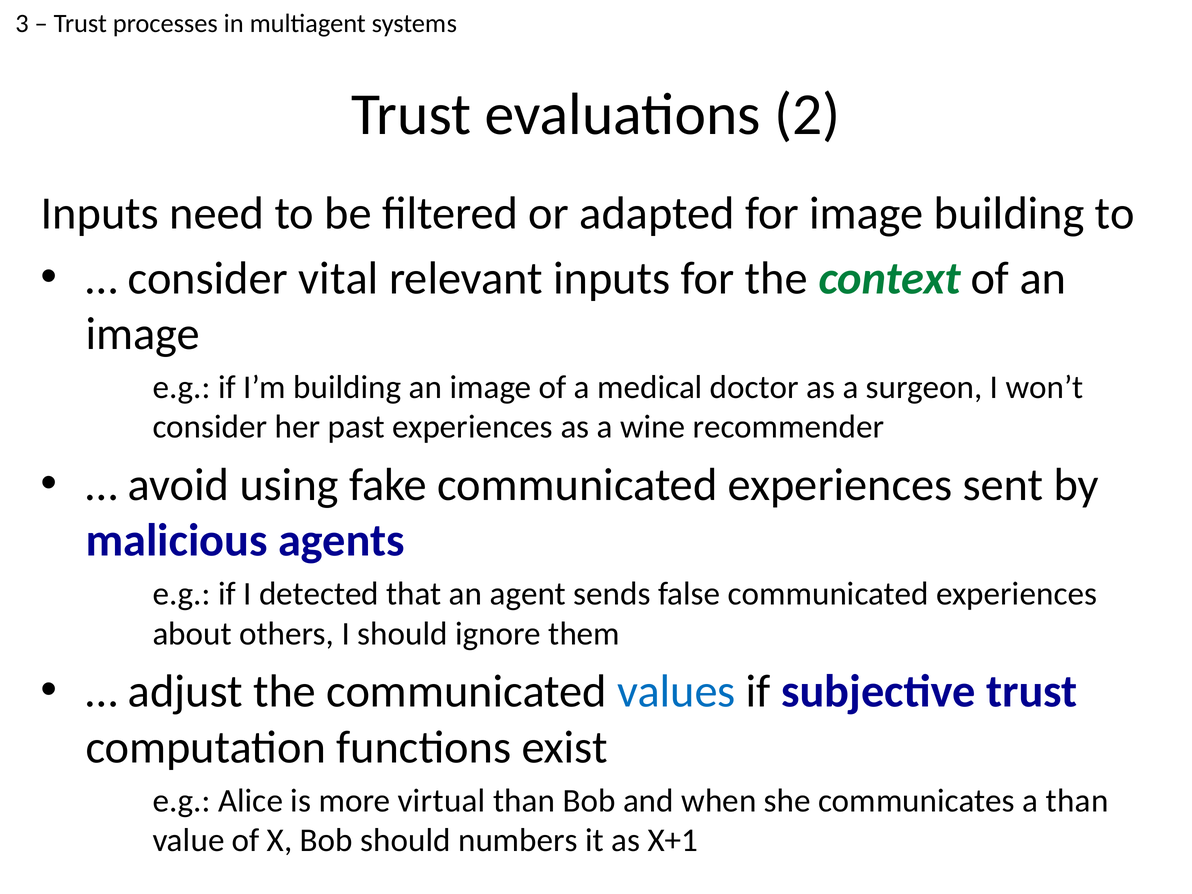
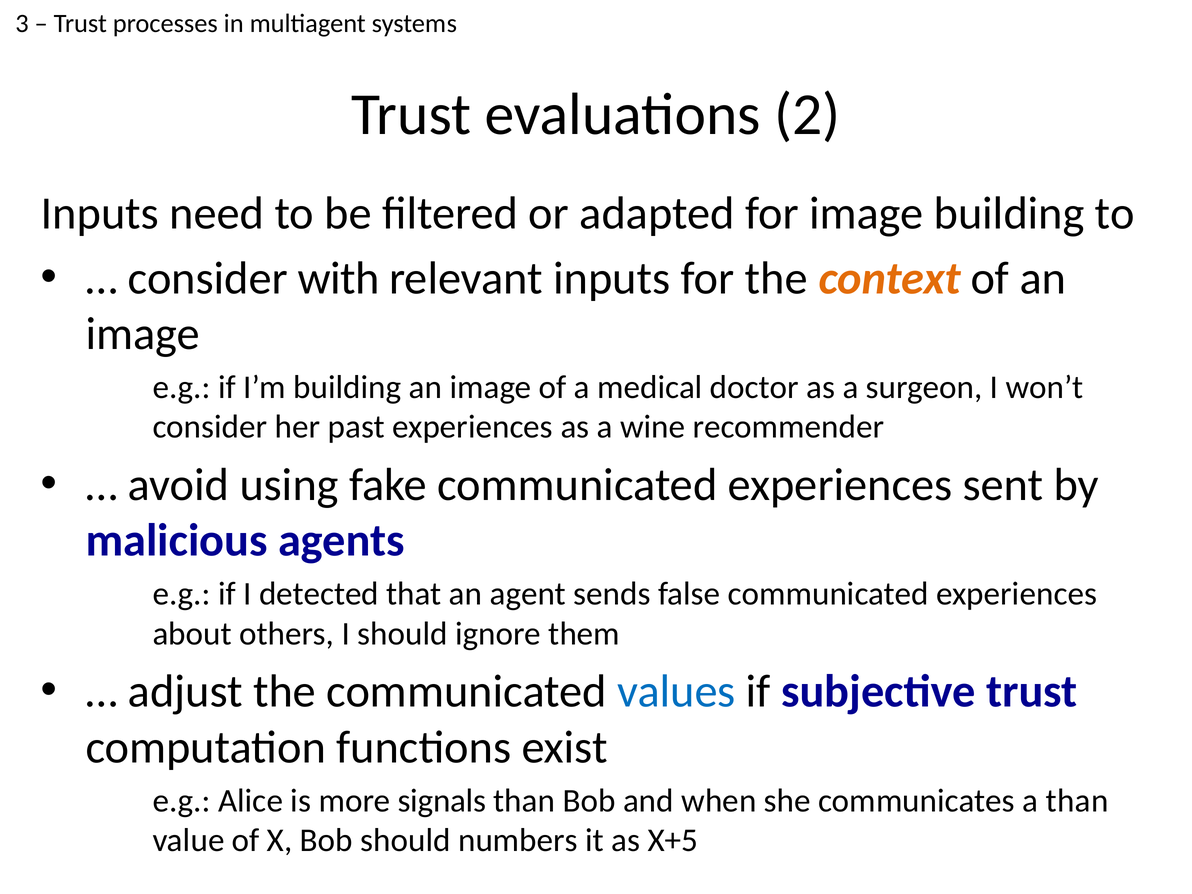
vital: vital -> with
context colour: green -> orange
virtual: virtual -> signals
X+1: X+1 -> X+5
